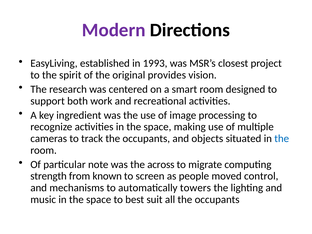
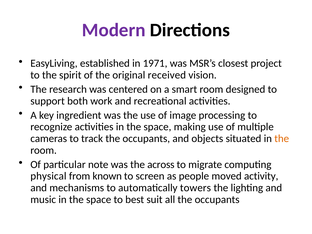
1993: 1993 -> 1971
provides: provides -> received
the at (282, 139) colour: blue -> orange
strength: strength -> physical
control: control -> activity
